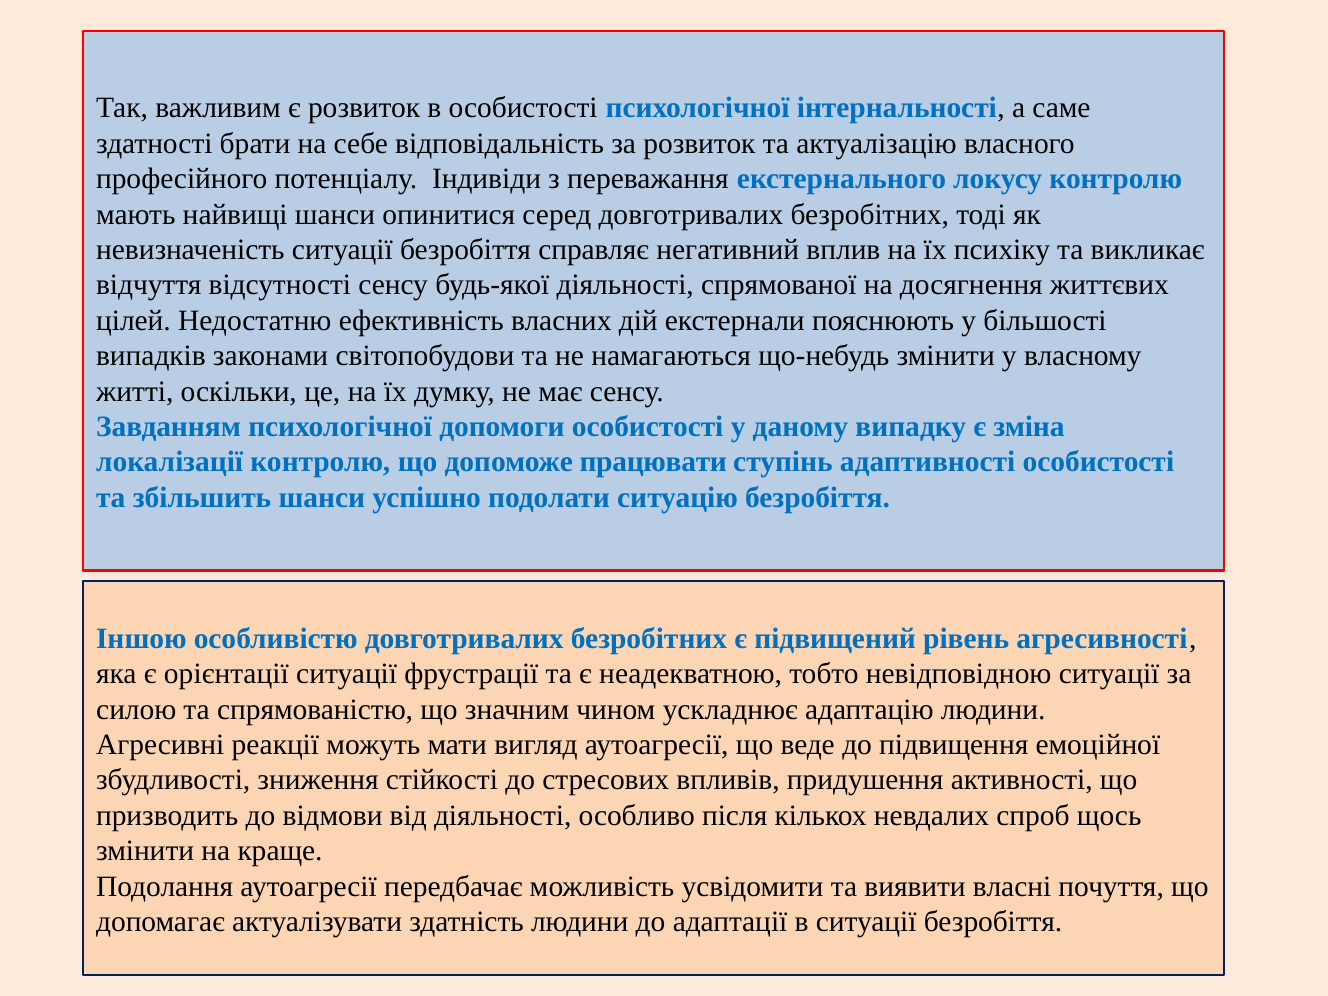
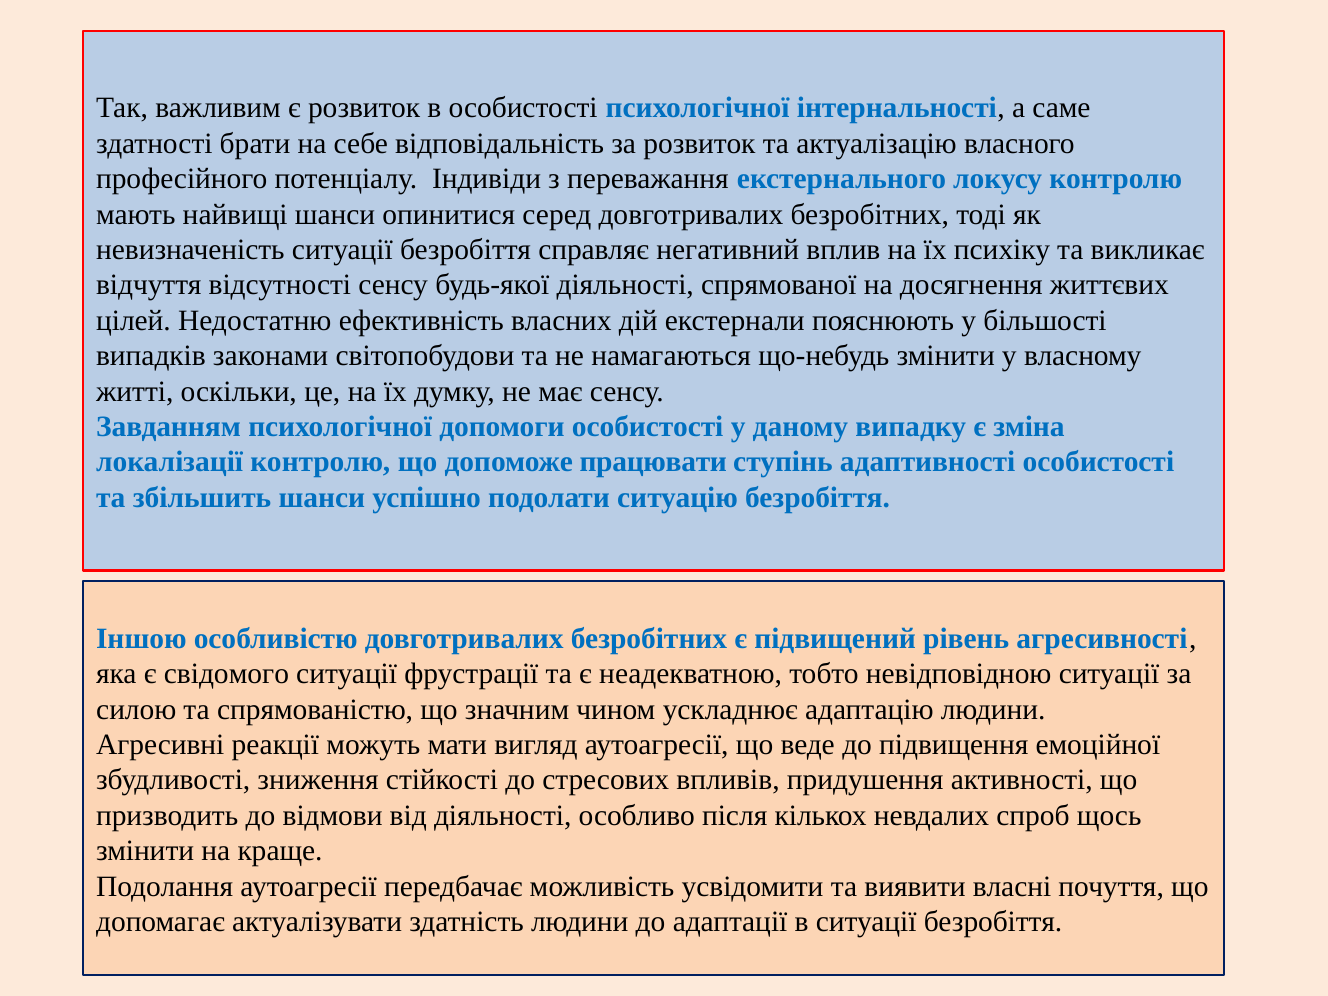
орієнтації: орієнтації -> свідомого
